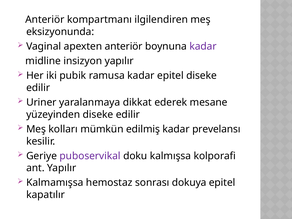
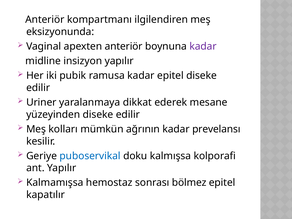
edilmiş: edilmiş -> ağrının
puboservikal colour: purple -> blue
dokuya: dokuya -> bölmez
